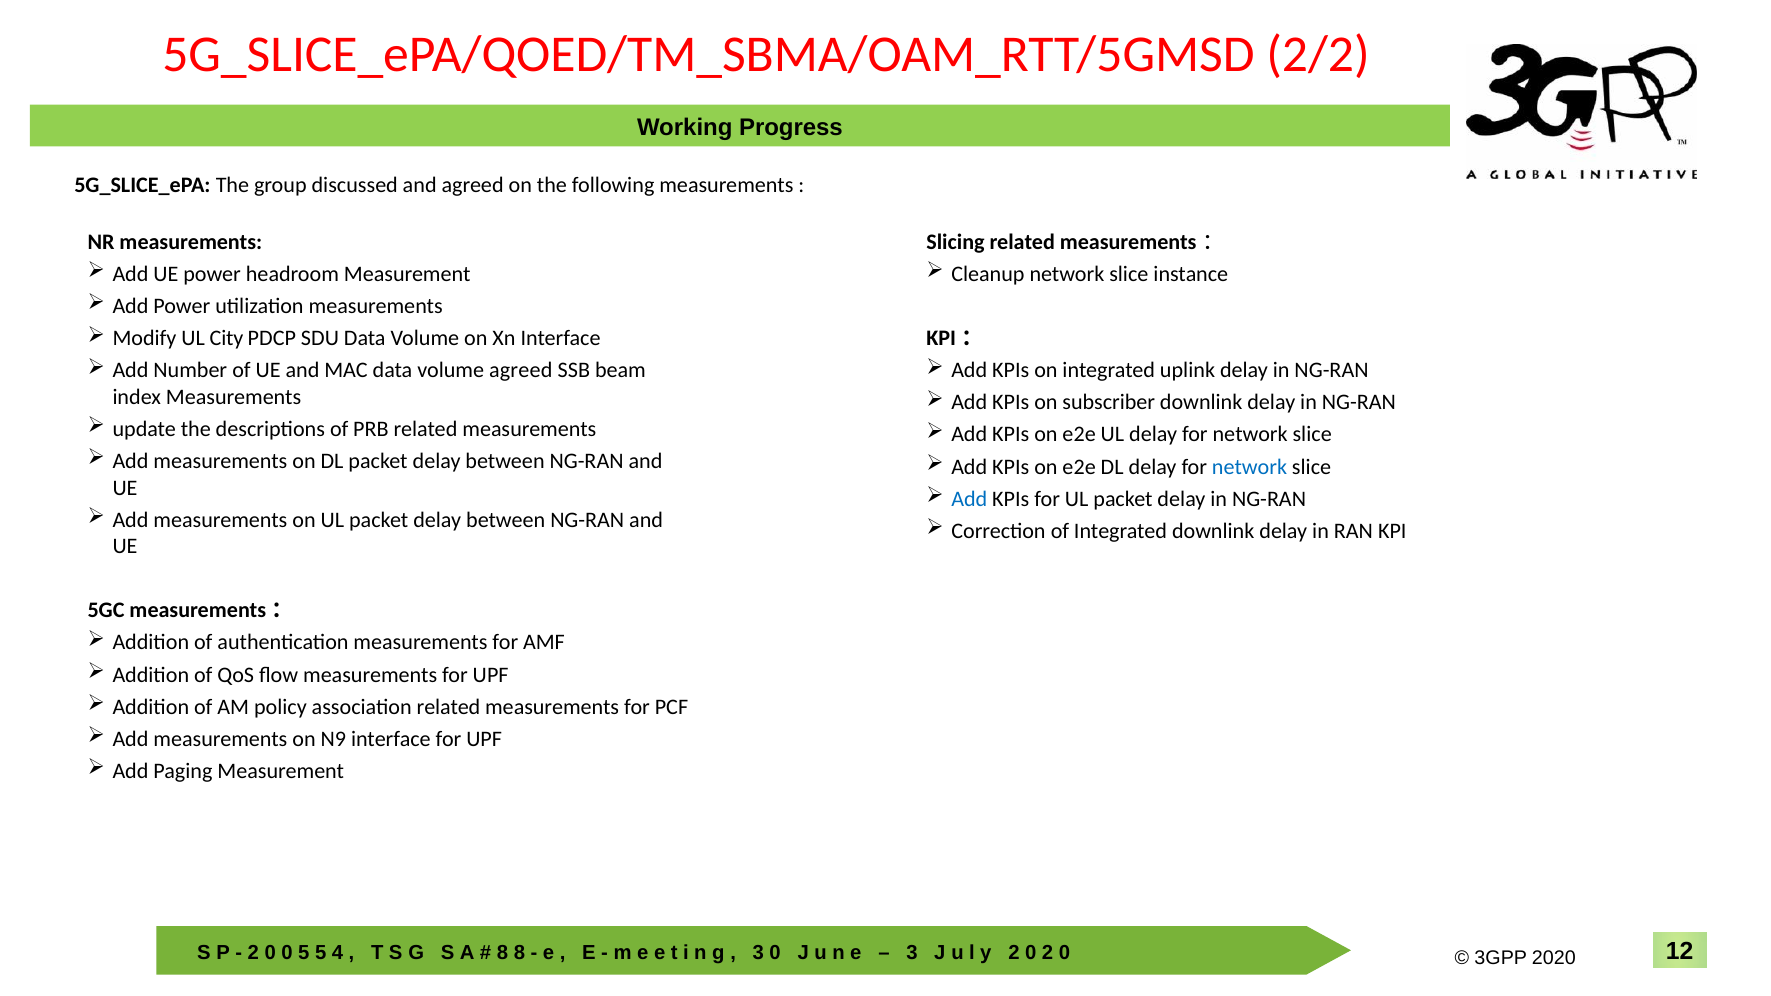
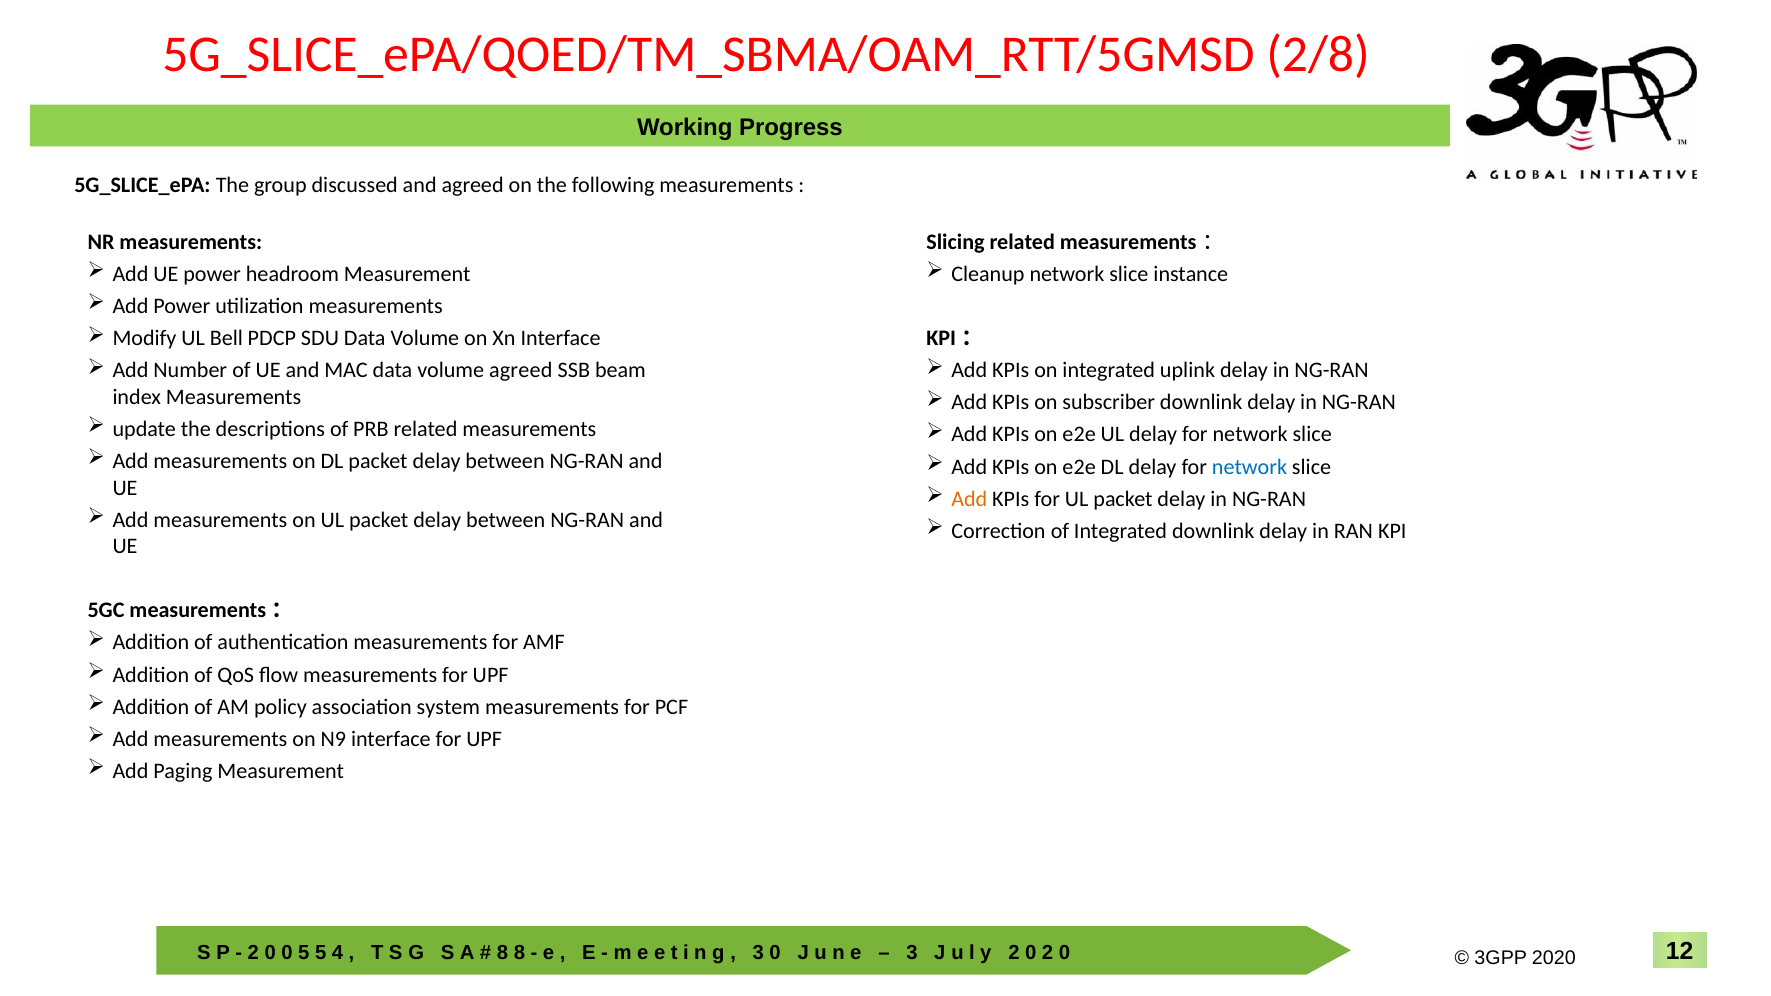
2/2: 2/2 -> 2/8
City: City -> Bell
Add at (969, 499) colour: blue -> orange
association related: related -> system
